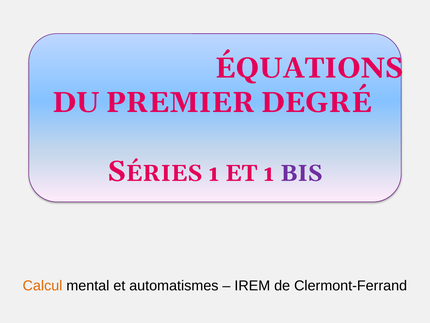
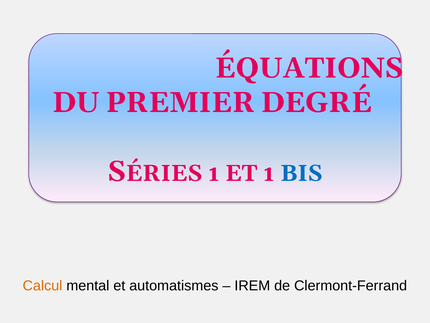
BIS colour: purple -> blue
